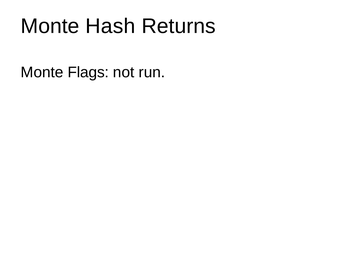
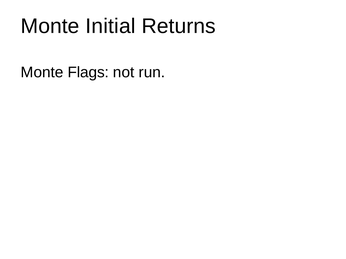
Hash: Hash -> Initial
